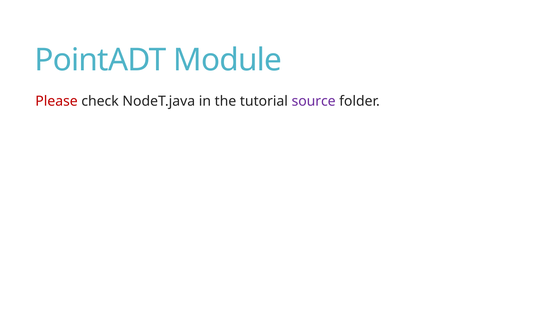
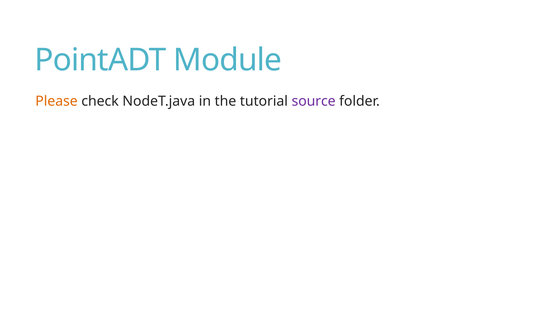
Please colour: red -> orange
